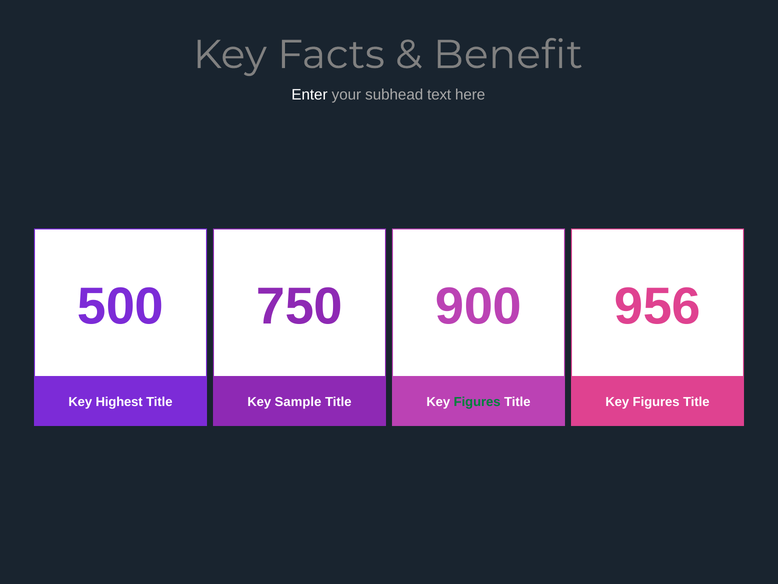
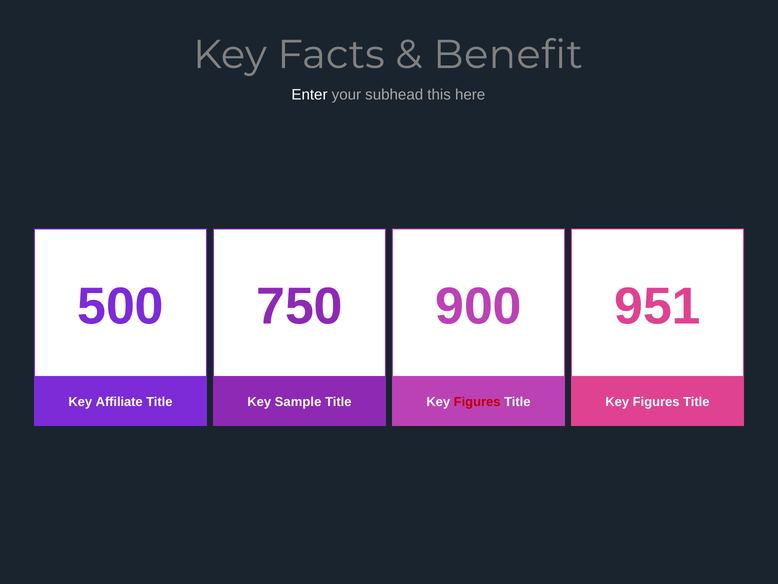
text: text -> this
956: 956 -> 951
Highest: Highest -> Affiliate
Figures at (477, 402) colour: green -> red
